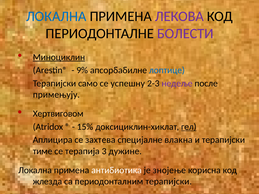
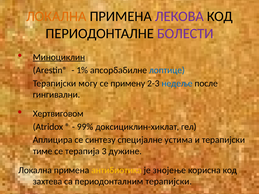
ЛОКАЛНА at (56, 16) colour: blue -> orange
9%: 9% -> 1%
само: само -> могу
успешну: успешну -> примену
недеље colour: purple -> blue
примењују: примењују -> гингивални
15%: 15% -> 99%
гел underline: present -> none
захтева: захтева -> синтезу
влакна: влакна -> устима
антибиотика colour: white -> yellow
жлезда: жлезда -> захтева
